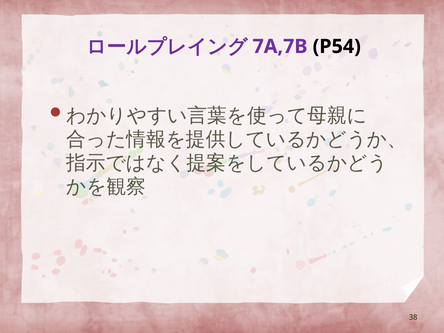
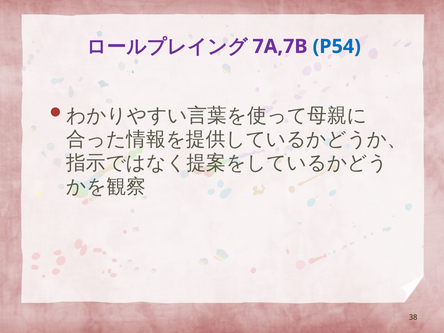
P54 colour: black -> blue
